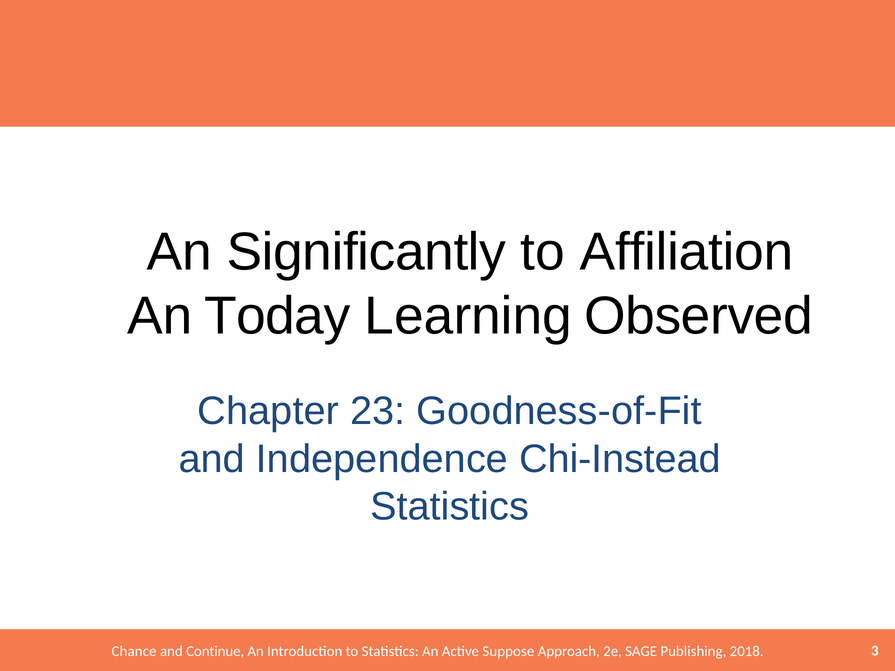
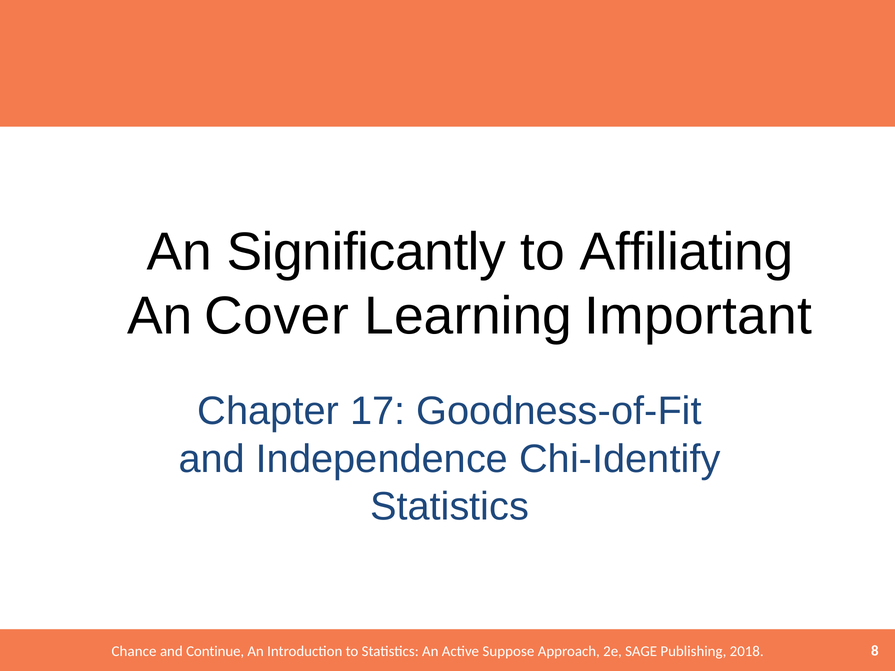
Affiliation: Affiliation -> Affiliating
Today: Today -> Cover
Observed: Observed -> Important
23: 23 -> 17
Chi-Instead: Chi-Instead -> Chi-Identify
3: 3 -> 8
